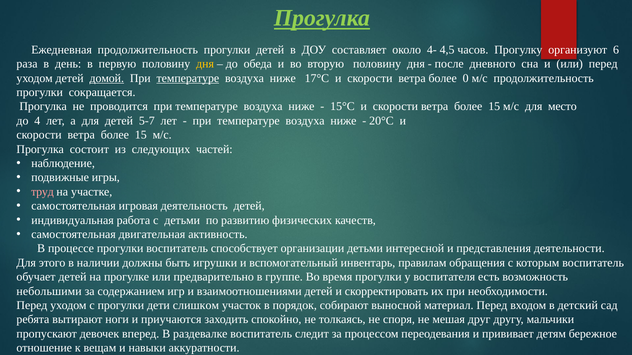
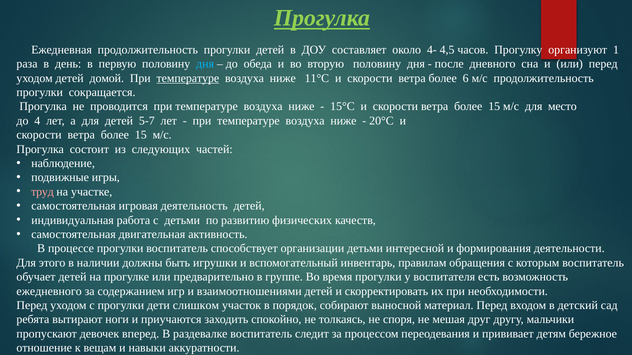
6: 6 -> 1
дня at (205, 64) colour: yellow -> light blue
домой underline: present -> none
17°С: 17°С -> 11°С
0: 0 -> 6
представления: представления -> формирования
небольшими: небольшими -> ежедневного
